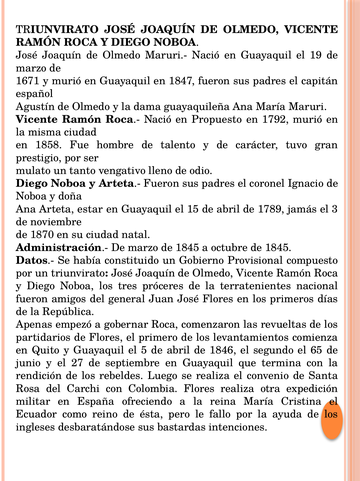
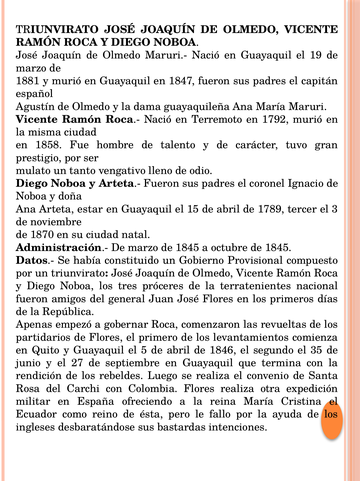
1671: 1671 -> 1881
Propuesto: Propuesto -> Terremoto
jamás: jamás -> tercer
65: 65 -> 35
